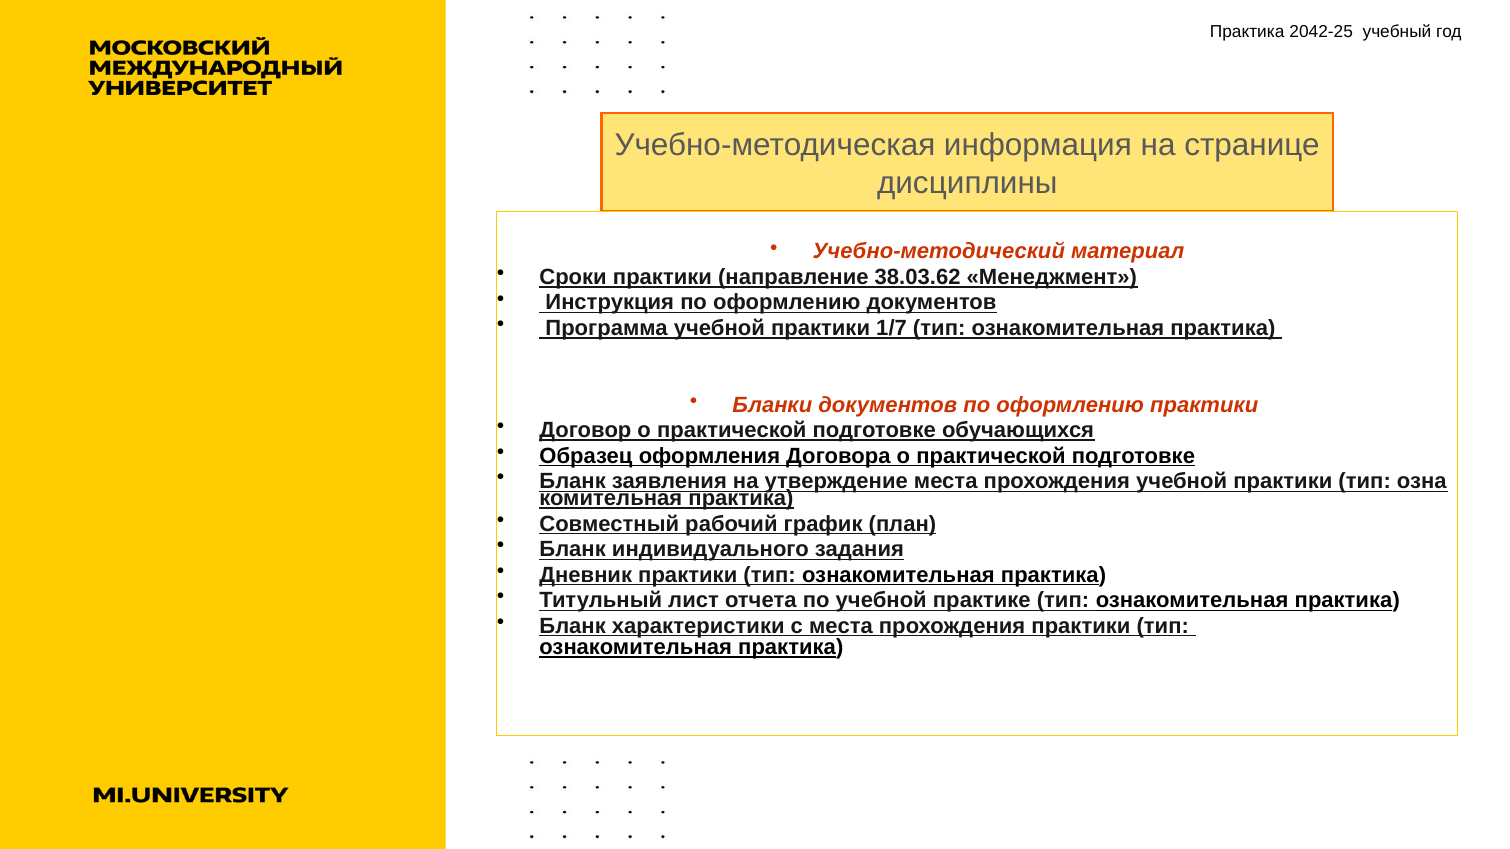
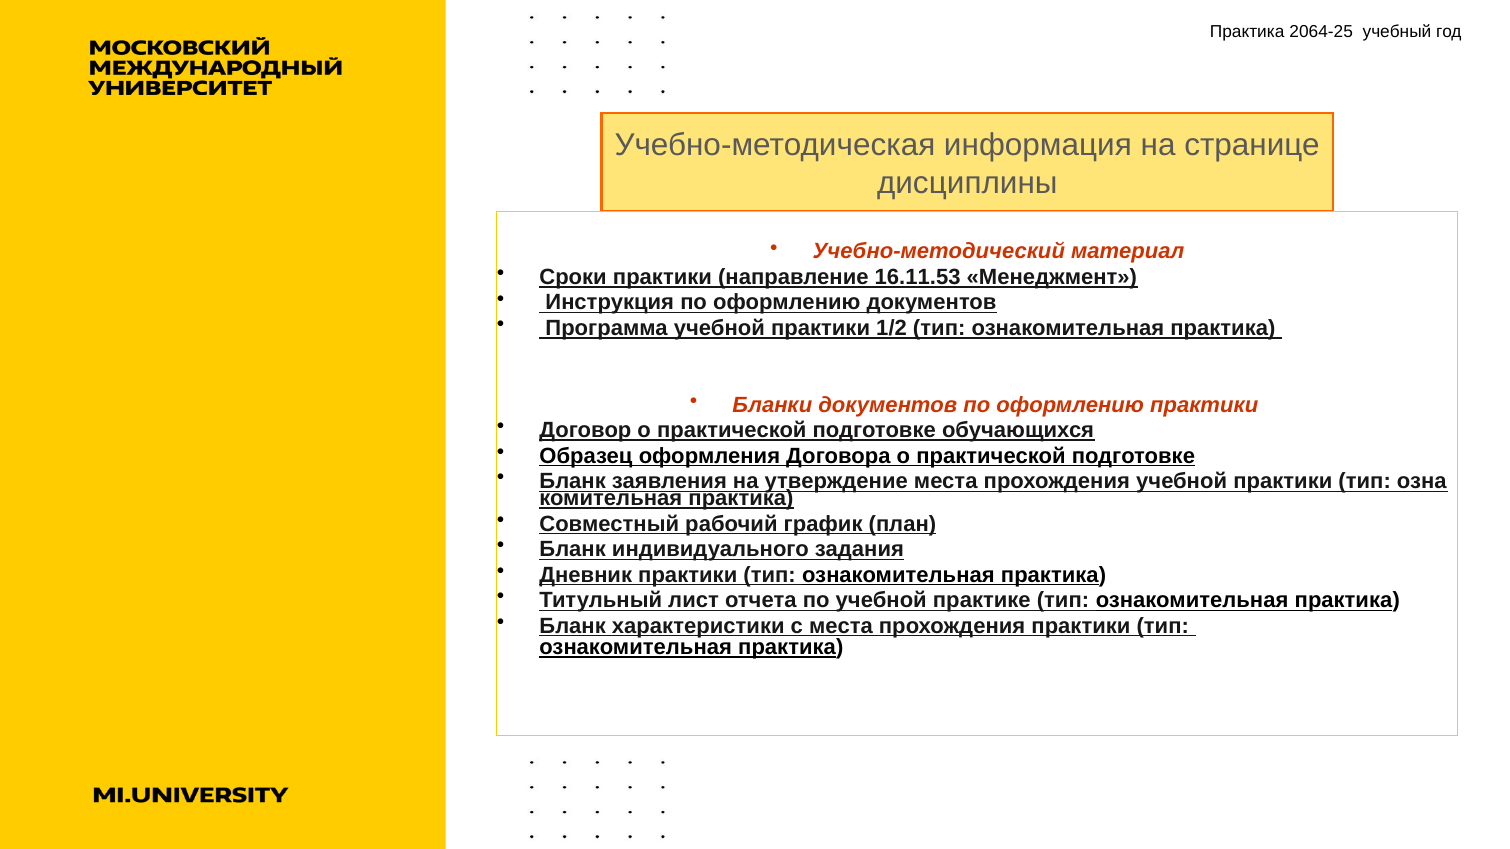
2042-25: 2042-25 -> 2064-25
38.03.62: 38.03.62 -> 16.11.53
1/7: 1/7 -> 1/2
